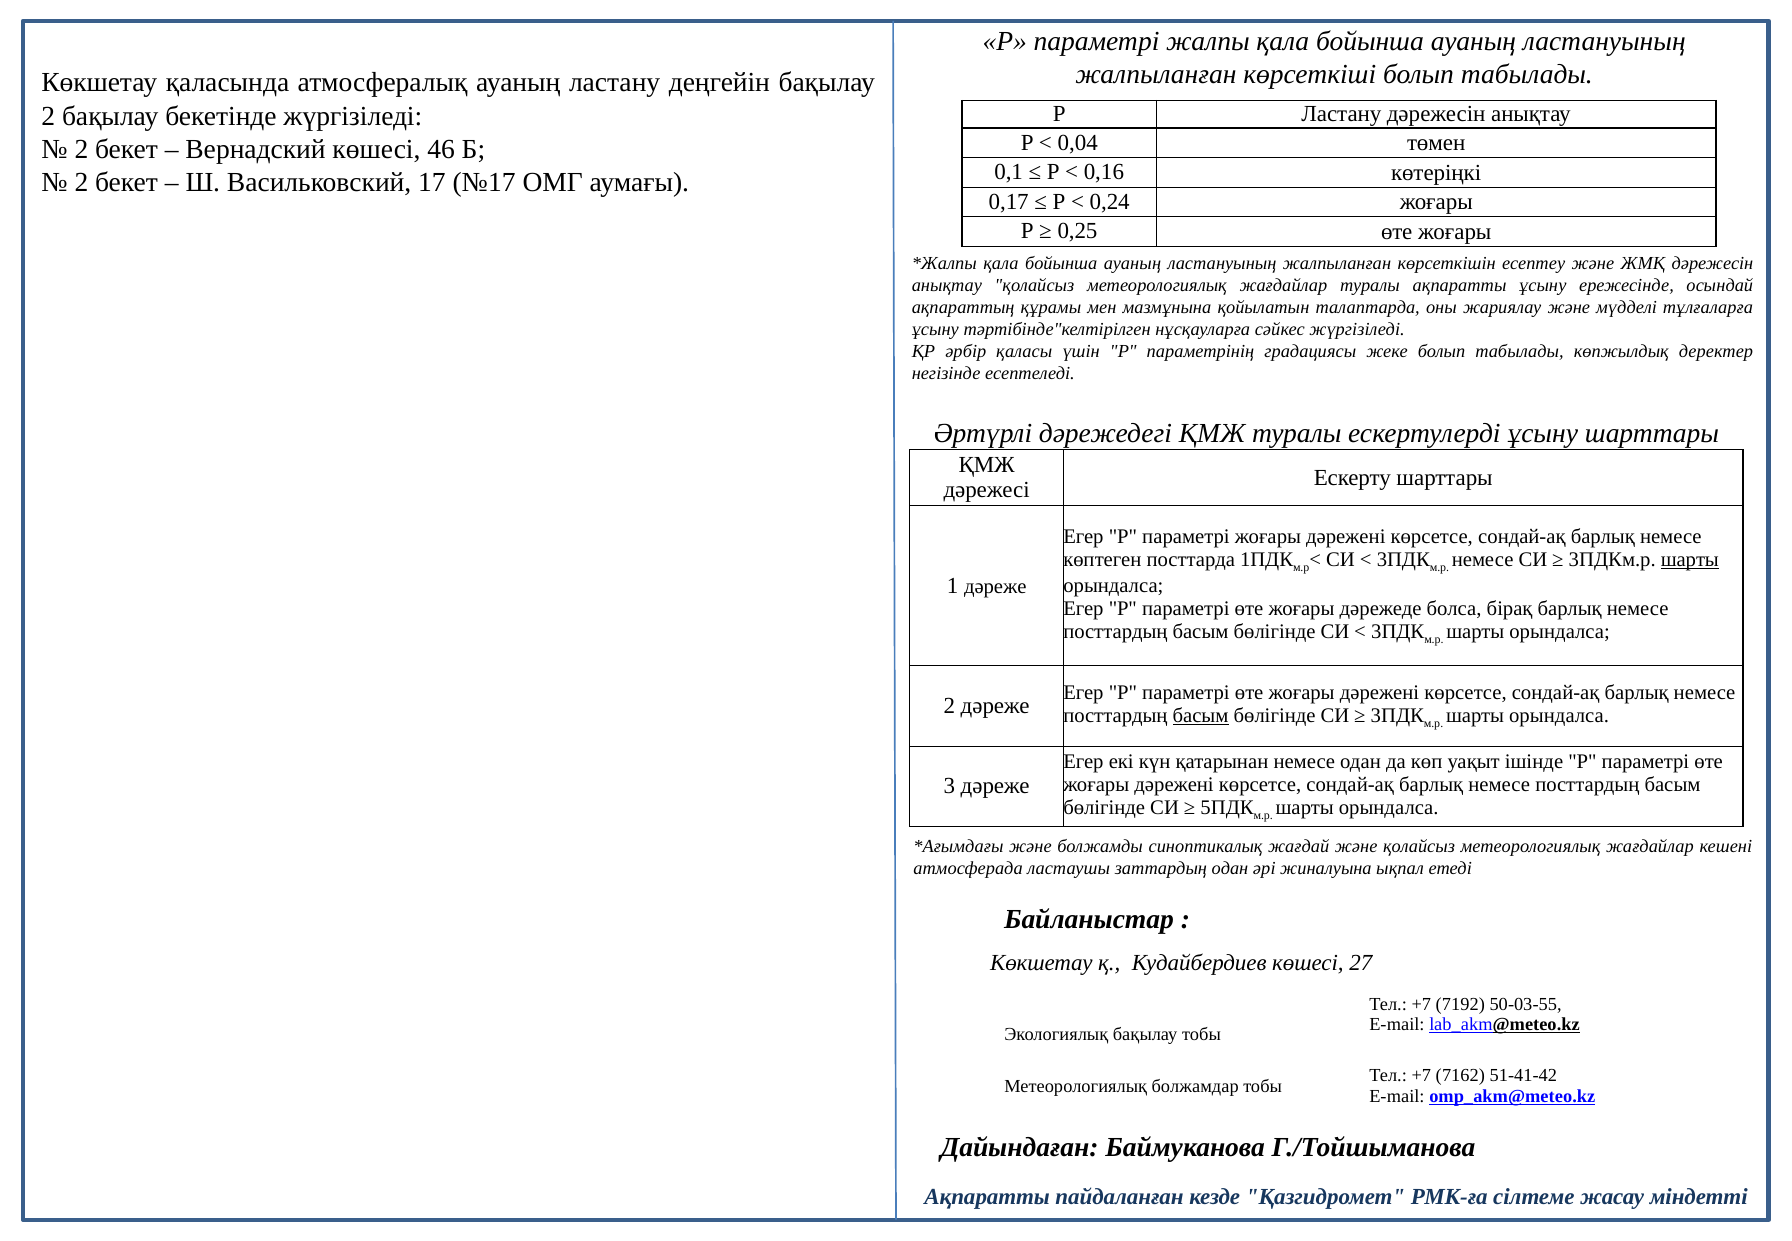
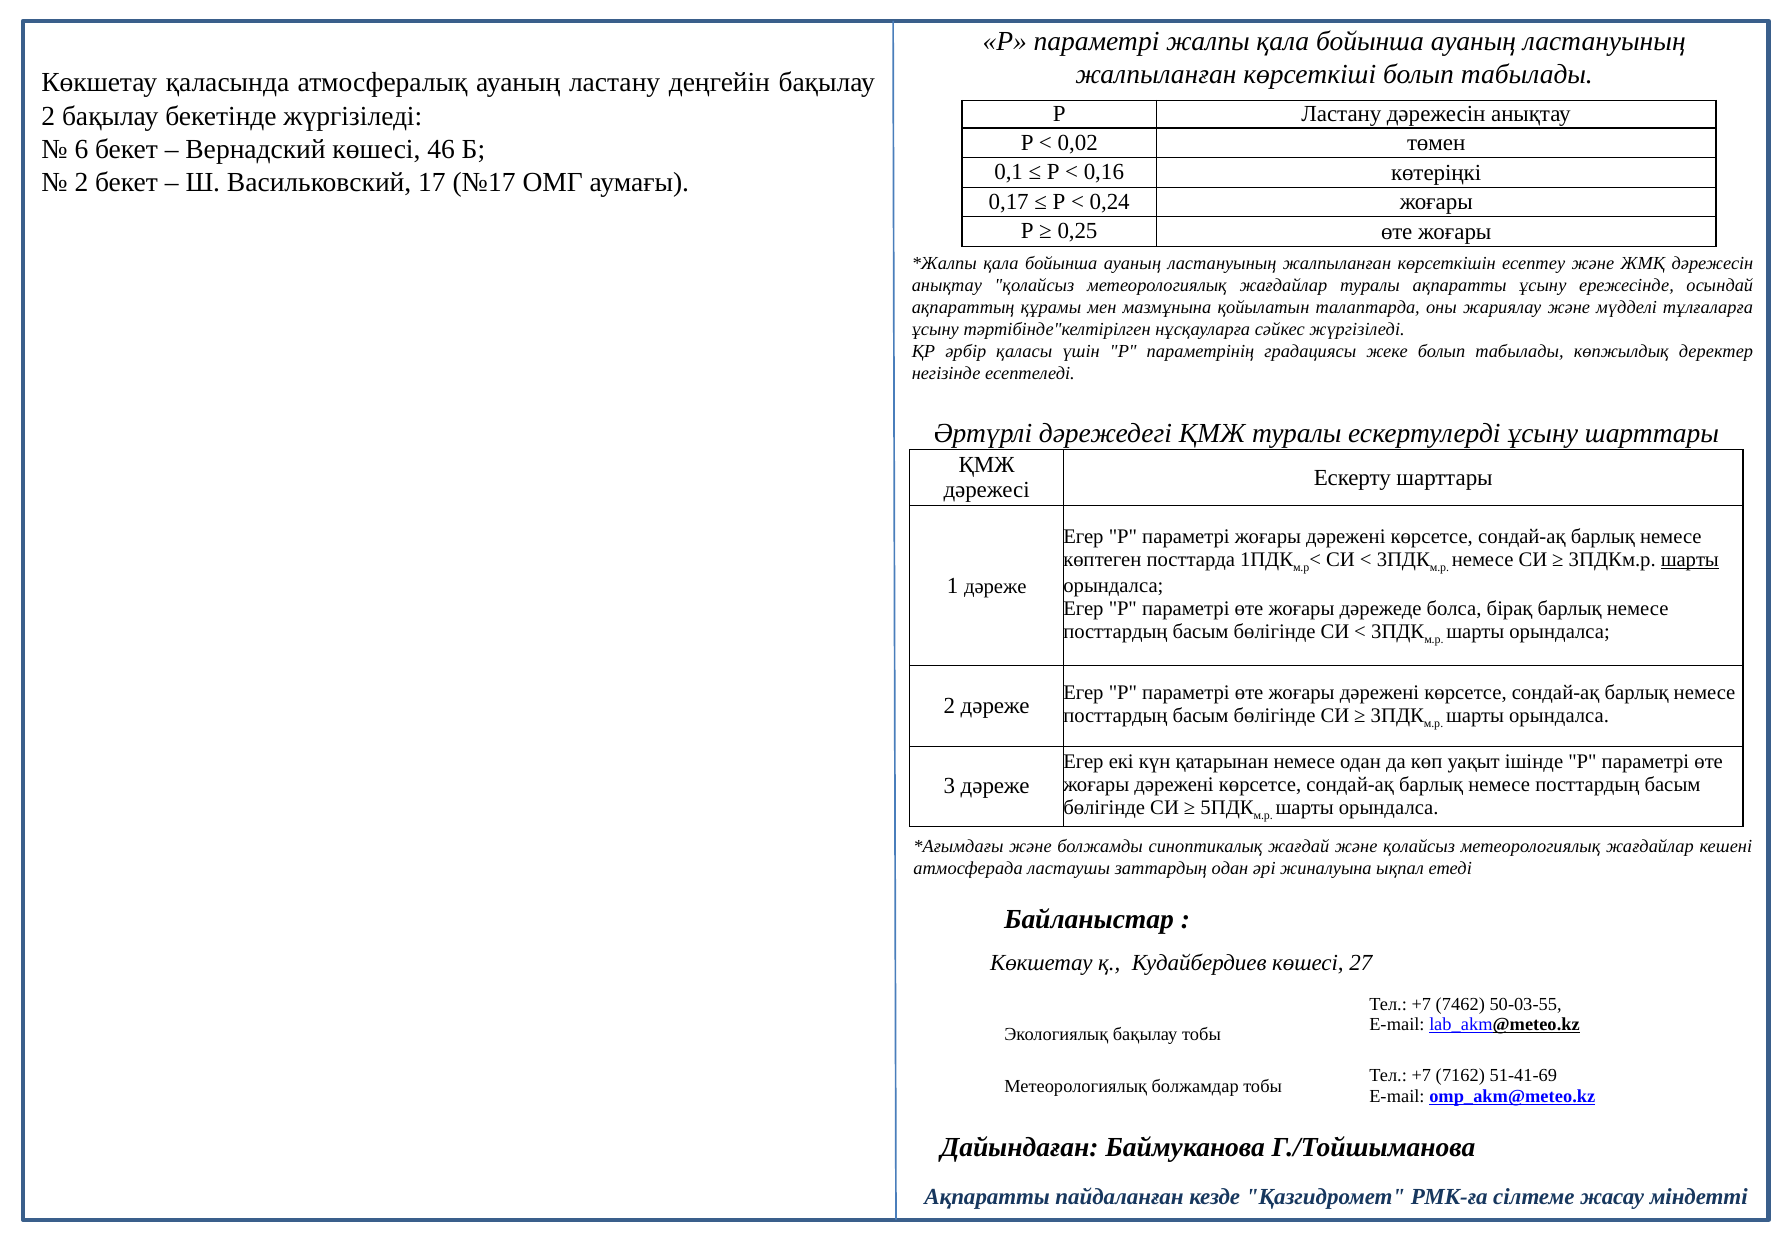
0,04: 0,04 -> 0,02
2 at (81, 149): 2 -> 6
басым at (1201, 716) underline: present -> none
7192: 7192 -> 7462
51-41-42: 51-41-42 -> 51-41-69
